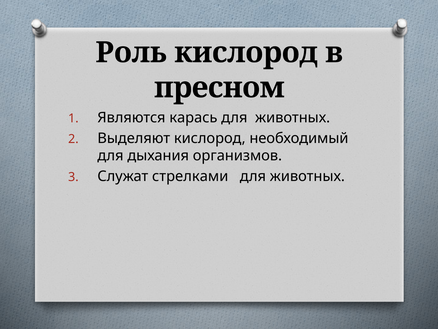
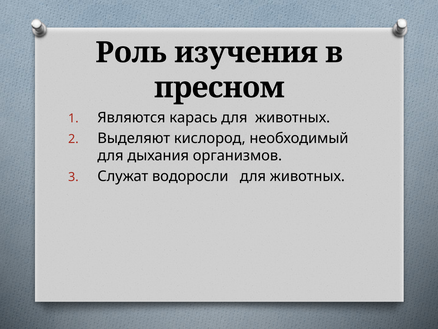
Роль кислород: кислород -> изучения
стрелками: стрелками -> водоросли
